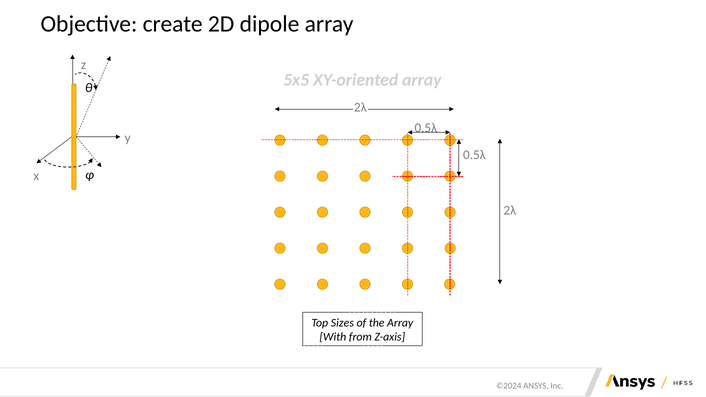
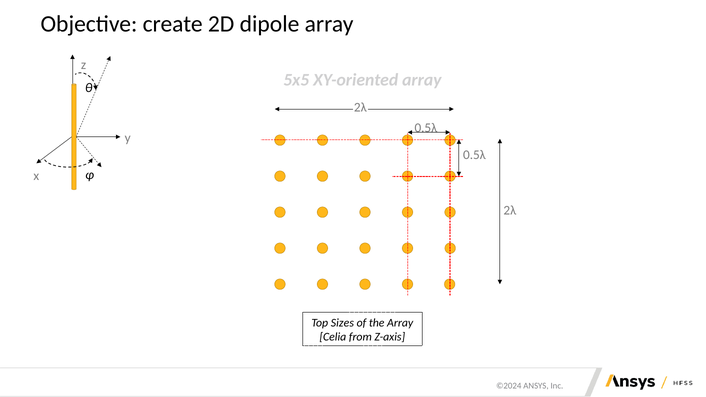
With: With -> Celia
